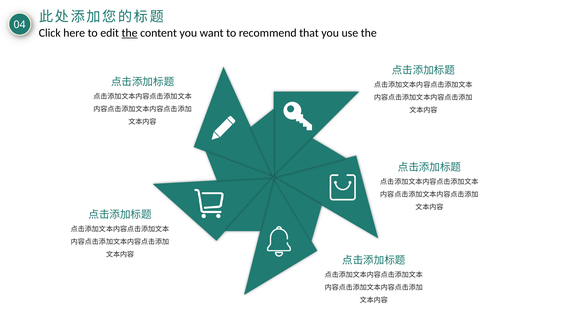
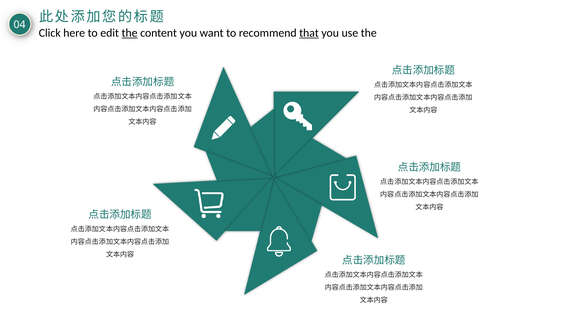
that underline: none -> present
